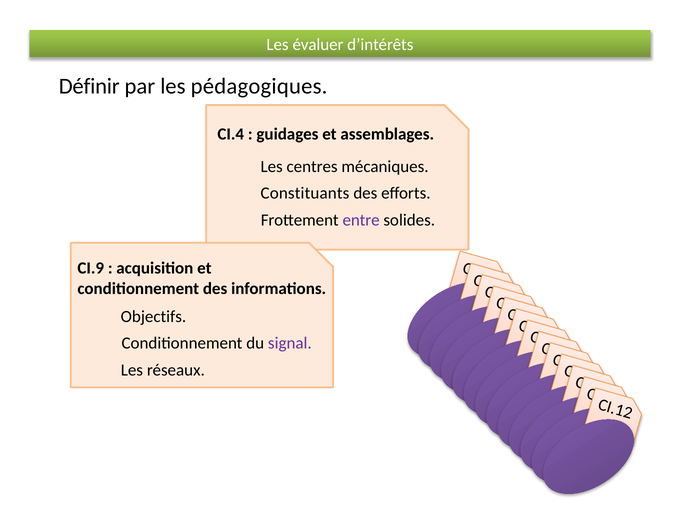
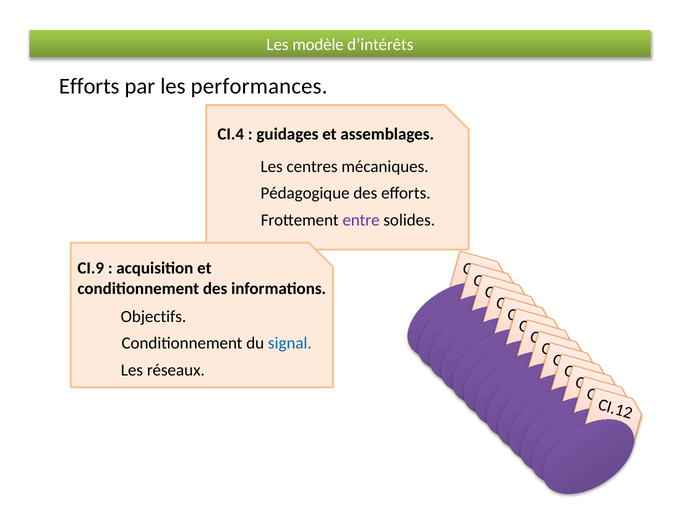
évaluer: évaluer -> modèle
Définir at (89, 86): Définir -> Efforts
pédagogiques: pédagogiques -> performances
Constituants: Constituants -> Pédagogique
signal colour: purple -> blue
